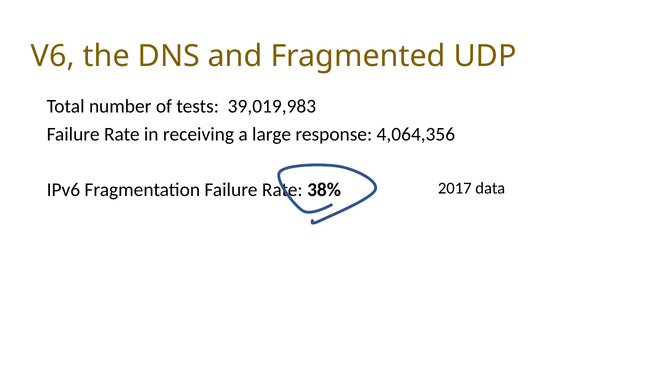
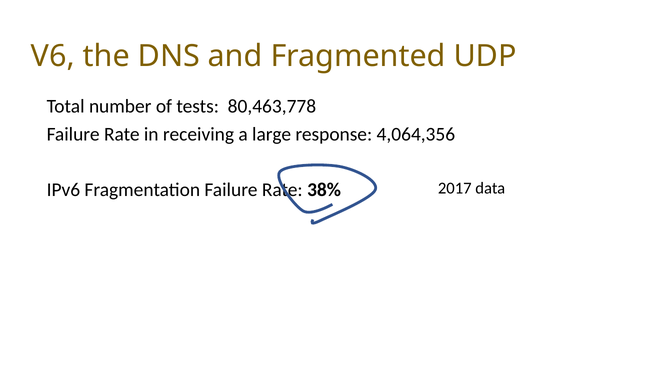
39,019,983: 39,019,983 -> 80,463,778
